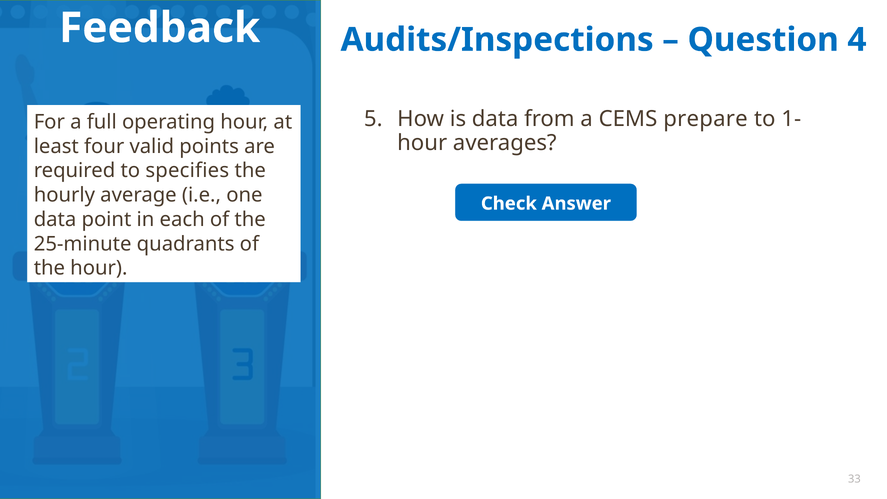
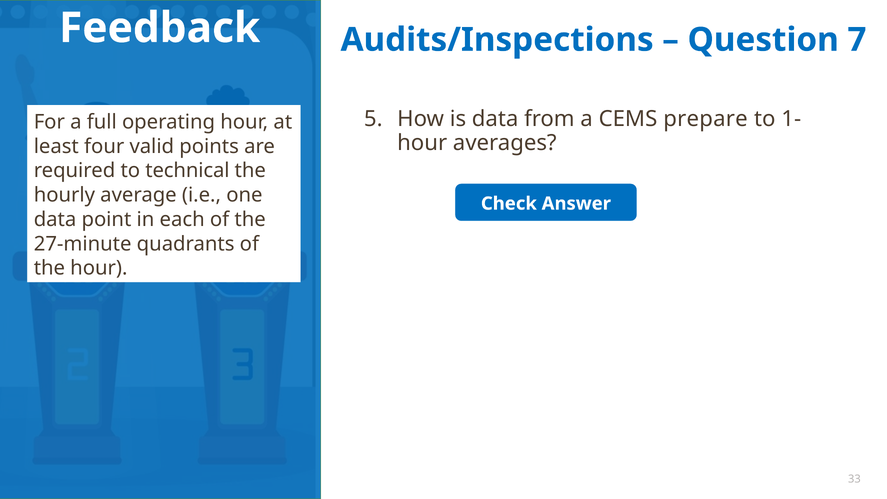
4: 4 -> 7
specifies: specifies -> technical
25-minute: 25-minute -> 27-minute
